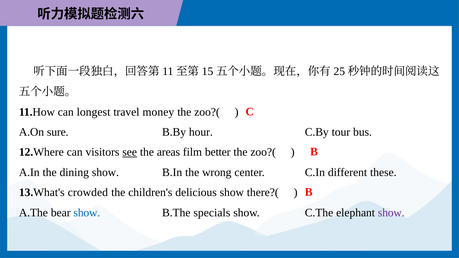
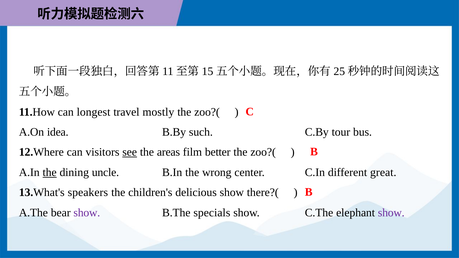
money: money -> mostly
sure: sure -> idea
hour: hour -> such
the at (50, 172) underline: none -> present
dining show: show -> uncle
these: these -> great
crowded: crowded -> speakers
show at (87, 213) colour: blue -> purple
